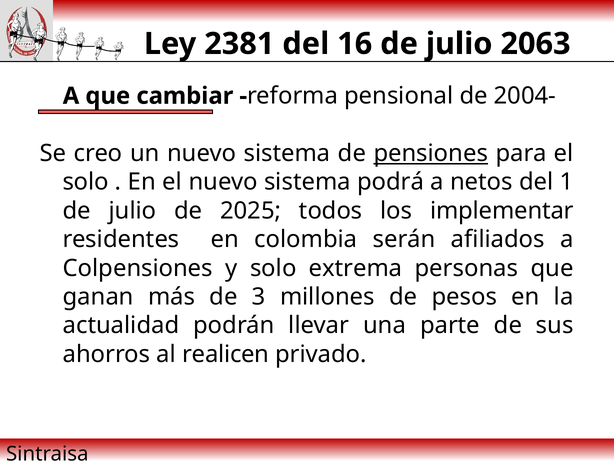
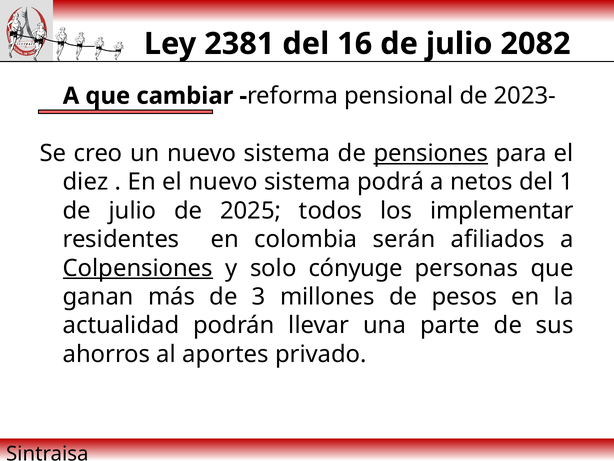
2063: 2063 -> 2082
2004-: 2004- -> 2023-
solo at (86, 182): solo -> diez
Colpensiones underline: none -> present
extrema: extrema -> cónyuge
realicen: realicen -> aportes
